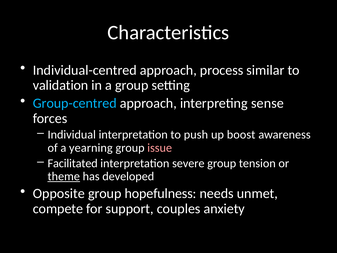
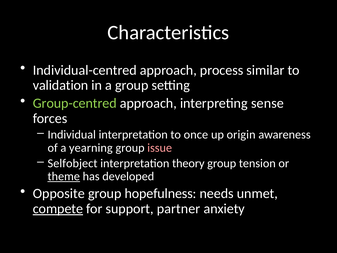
Group-centred colour: light blue -> light green
push: push -> once
boost: boost -> origin
Facilitated: Facilitated -> Selfobject
severe: severe -> theory
compete underline: none -> present
couples: couples -> partner
